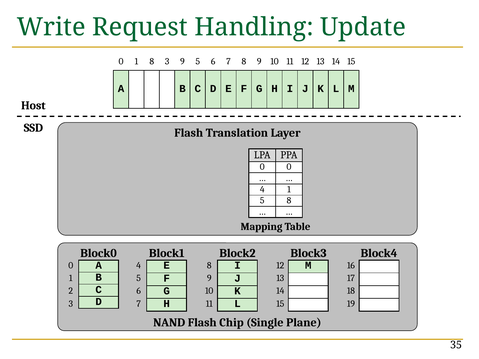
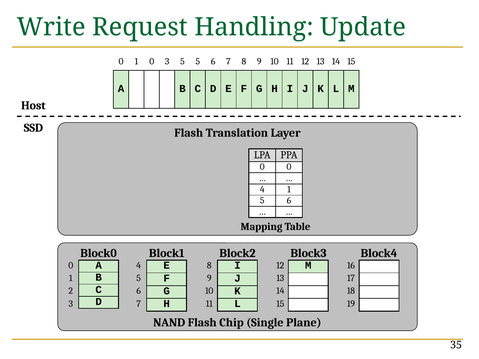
1 8: 8 -> 0
3 9: 9 -> 5
8 at (289, 201): 8 -> 6
